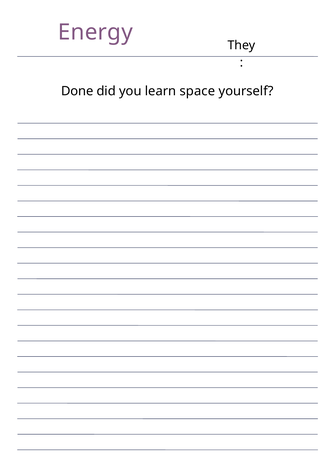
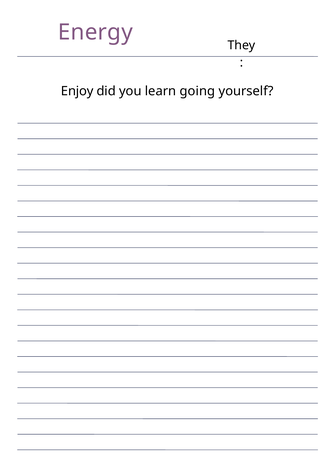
Done: Done -> Enjoy
space: space -> going
